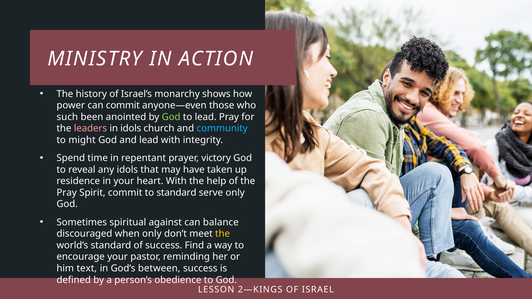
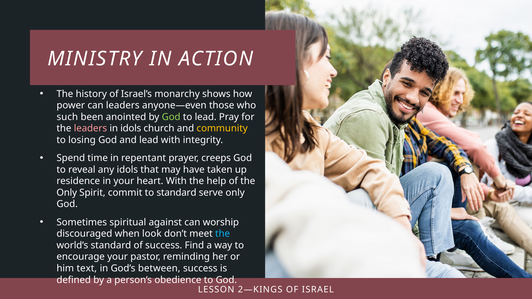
can commit: commit -> leaders
community colour: light blue -> yellow
might: might -> losing
victory: victory -> creeps
Pray at (67, 193): Pray -> Only
balance: balance -> worship
when only: only -> look
the at (223, 234) colour: yellow -> light blue
